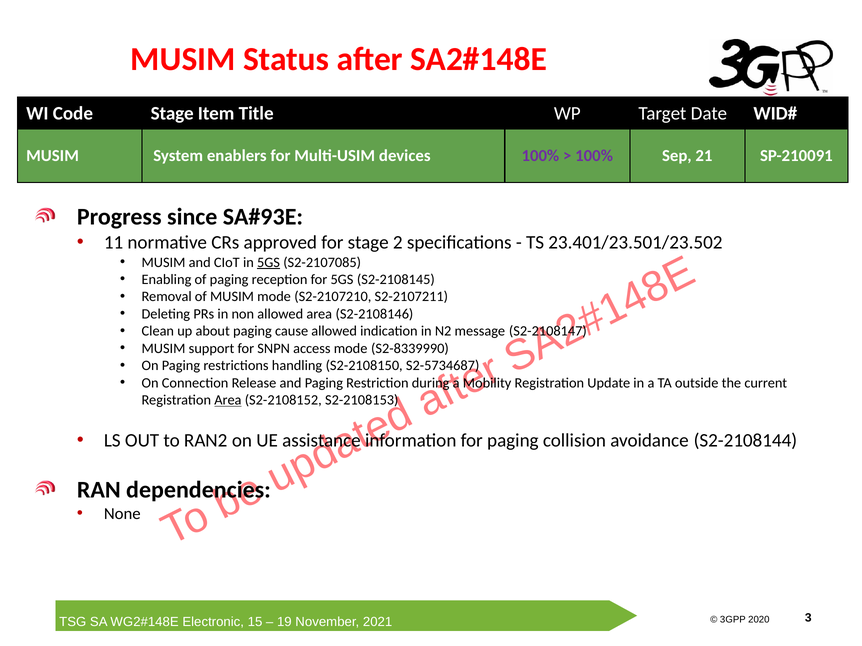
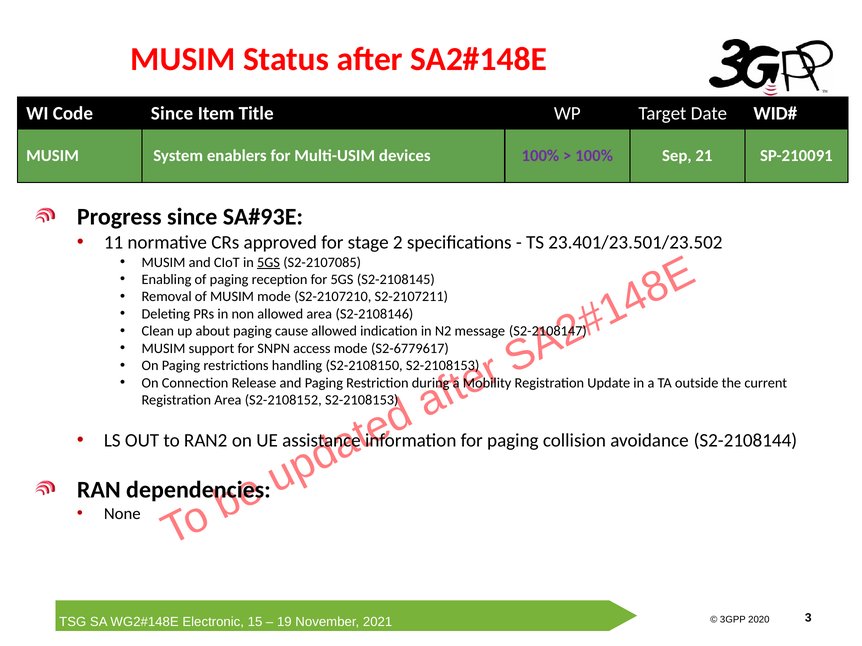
Code Stage: Stage -> Since
S2-8339990: S2-8339990 -> S2-6779617
S2-2108150 S2-5734687: S2-5734687 -> S2-2108153
Area at (228, 400) underline: present -> none
